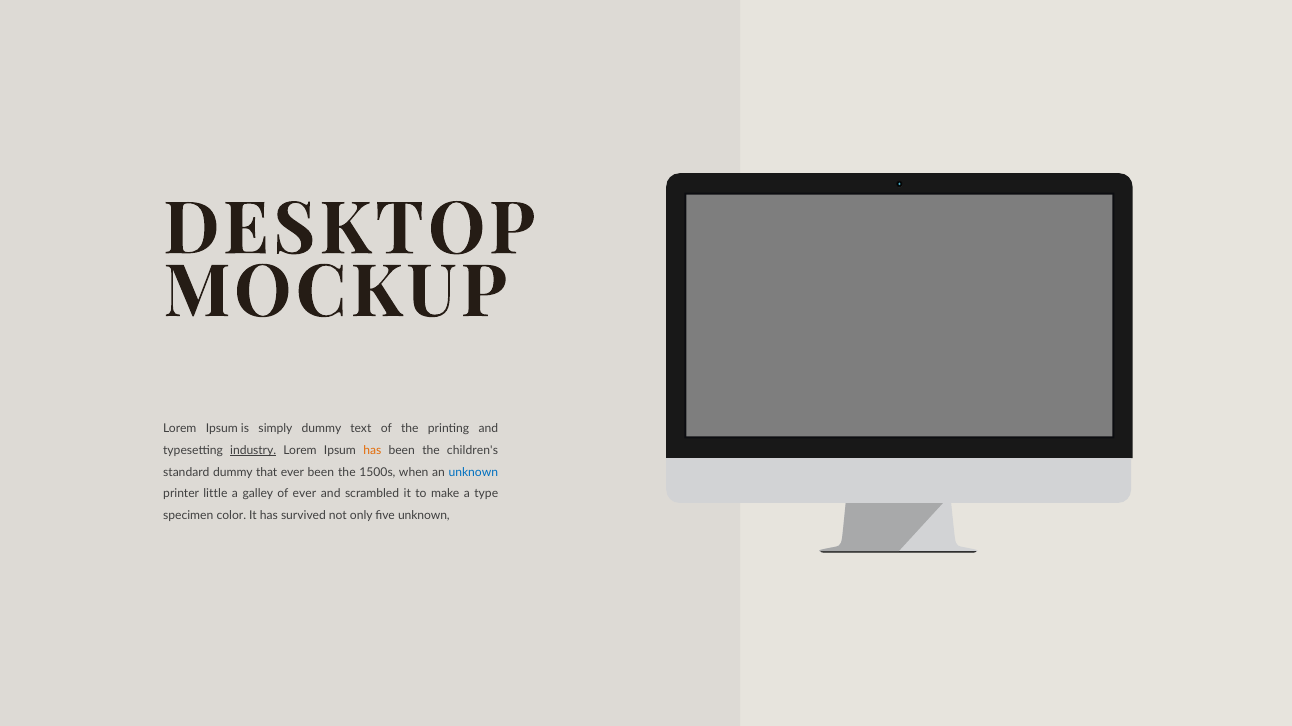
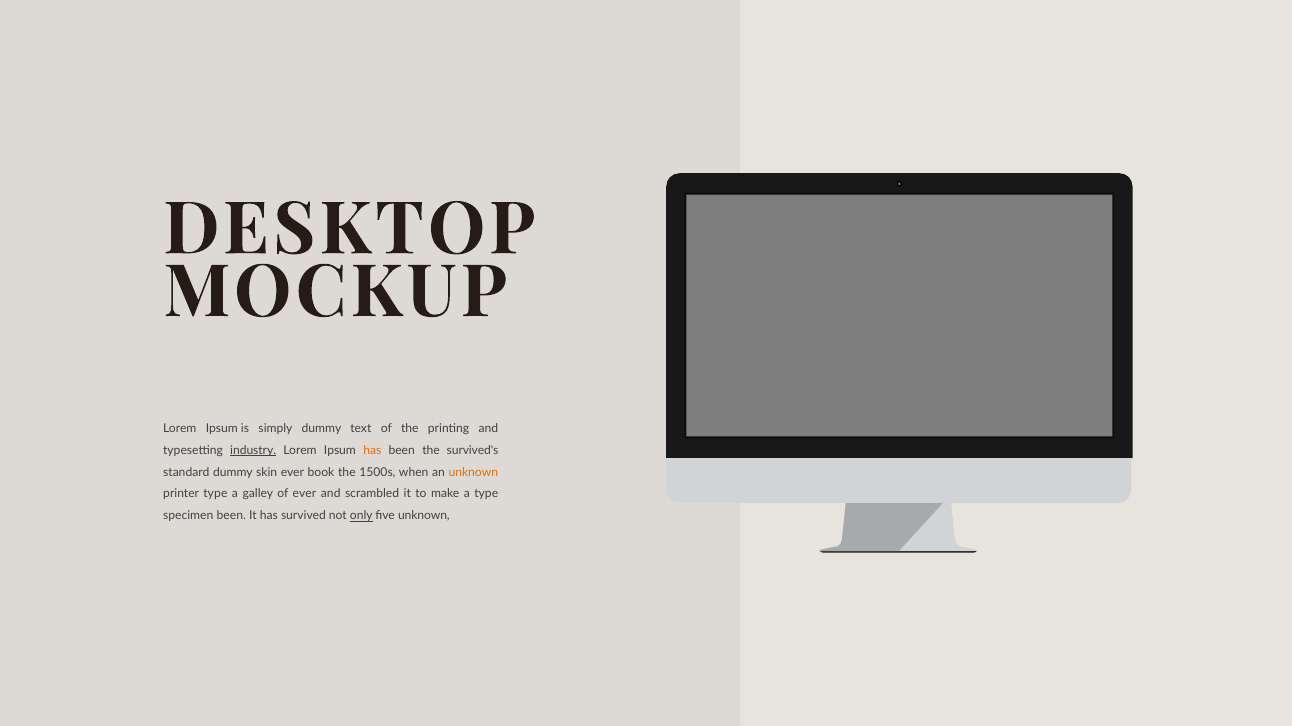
children's: children's -> survived's
that: that -> skin
ever been: been -> book
unknown at (473, 473) colour: blue -> orange
printer little: little -> type
specimen color: color -> been
only underline: none -> present
